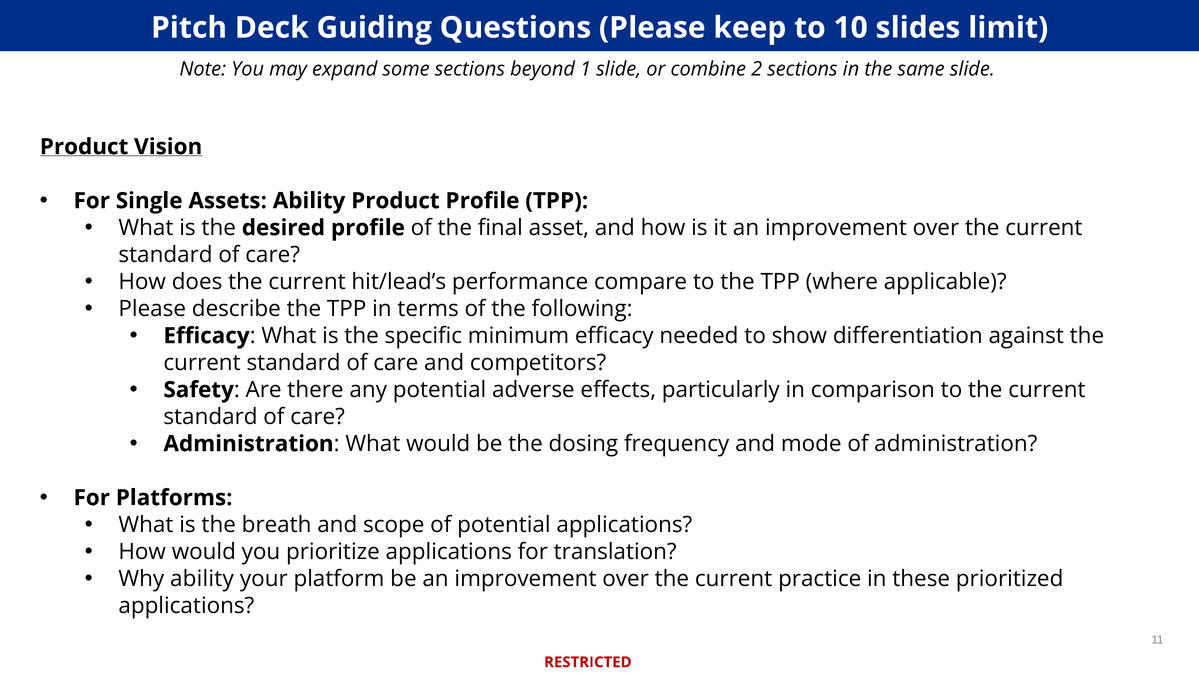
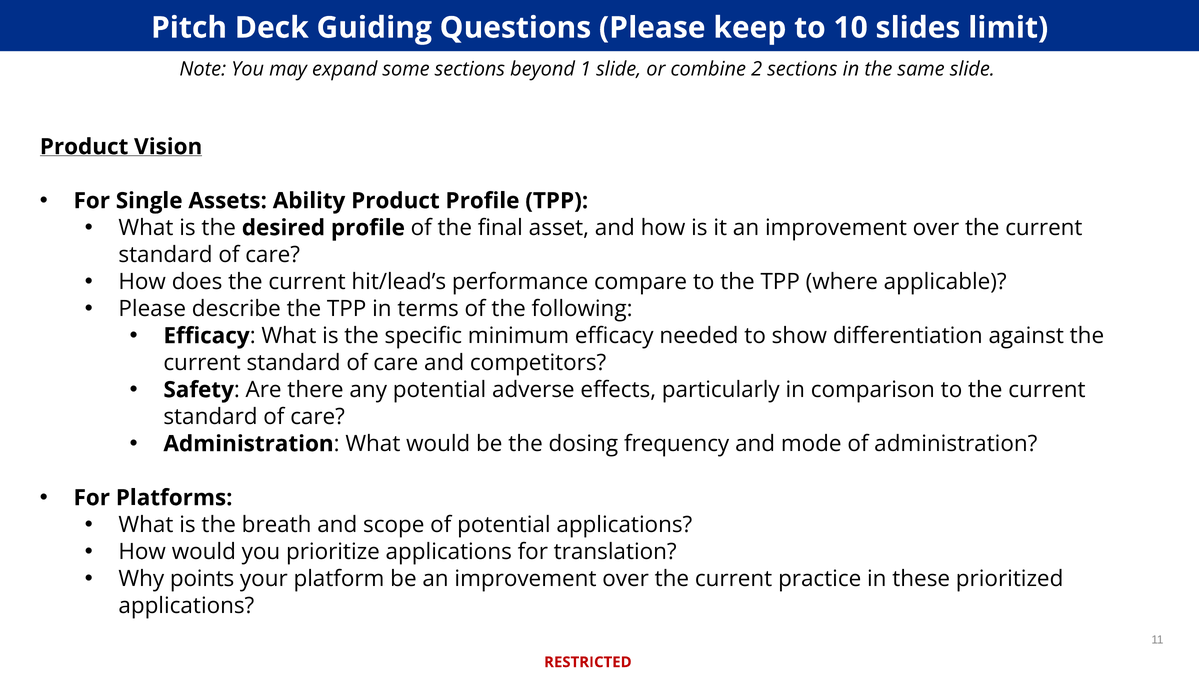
Why ability: ability -> points
